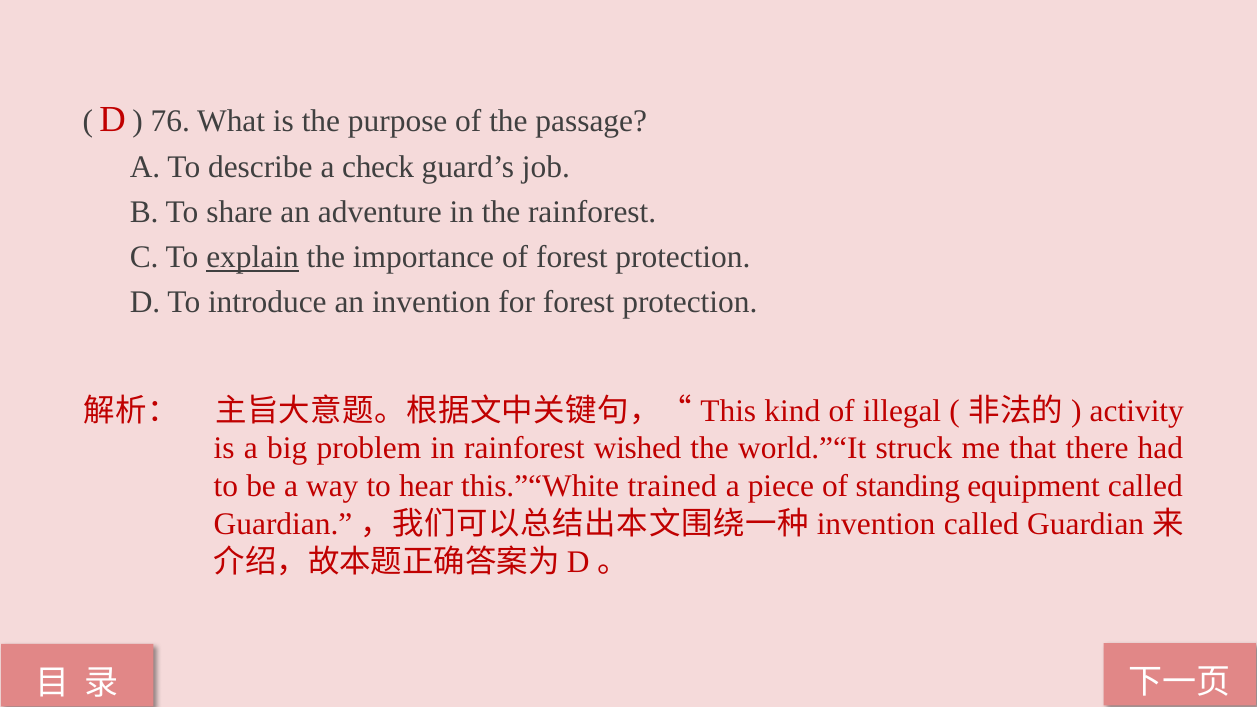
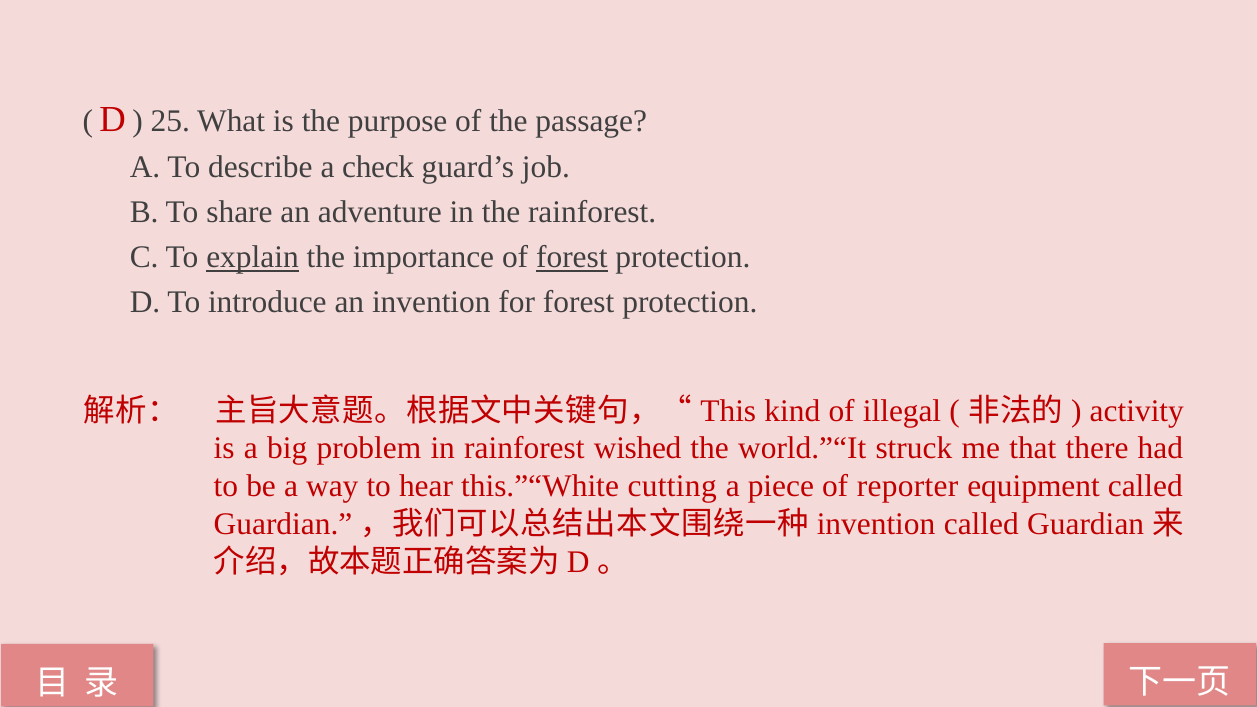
76: 76 -> 25
forest at (572, 257) underline: none -> present
trained: trained -> cutting
standing: standing -> reporter
